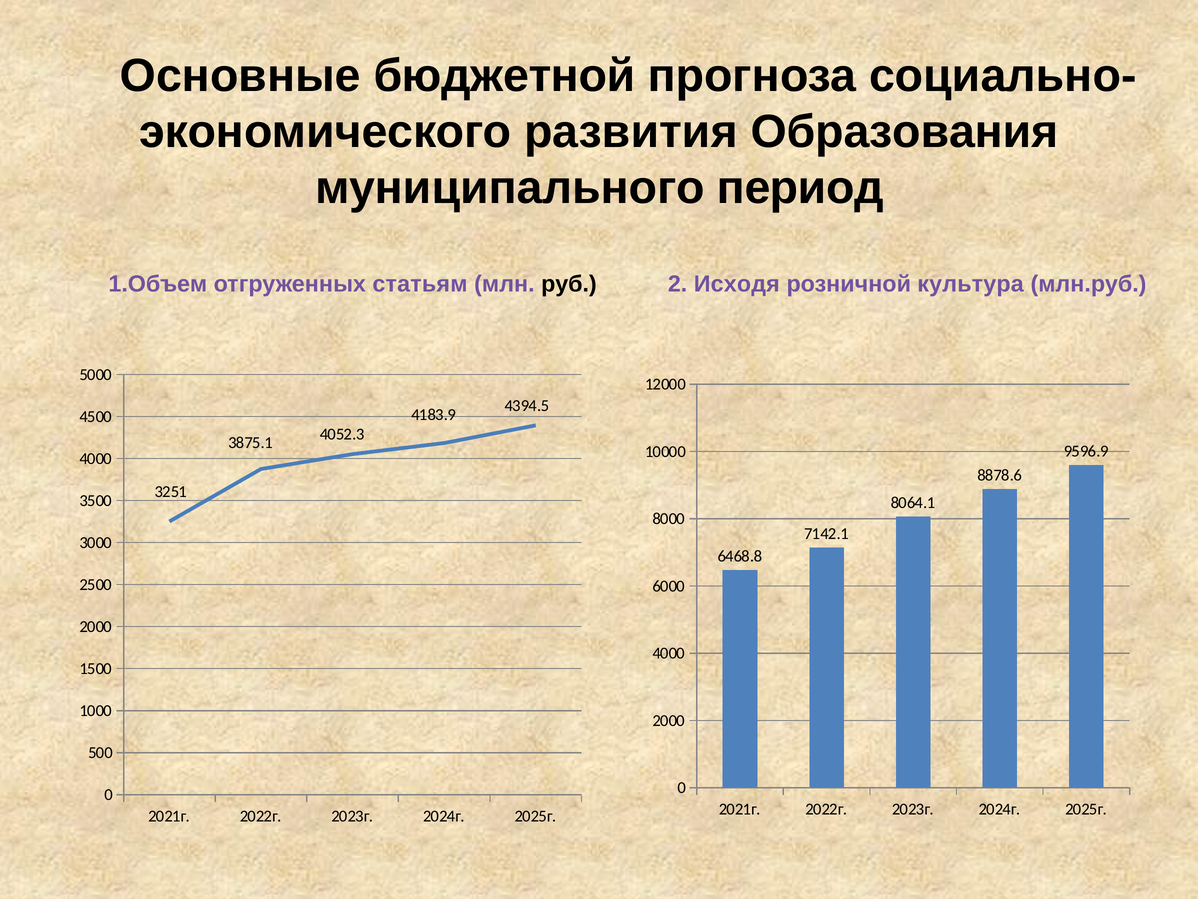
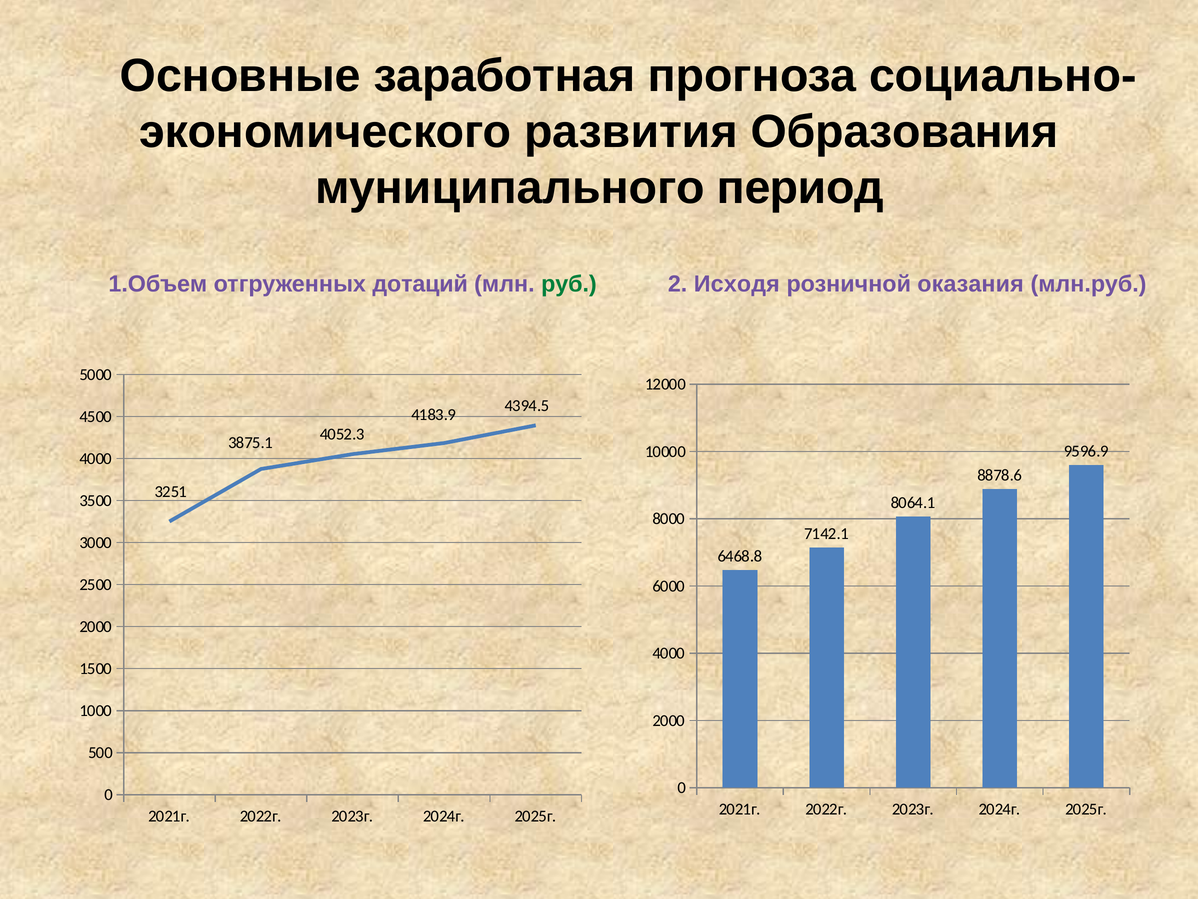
бюджетной: бюджетной -> заработная
статьям: статьям -> дотаций
руб colour: black -> green
культура: культура -> оказания
